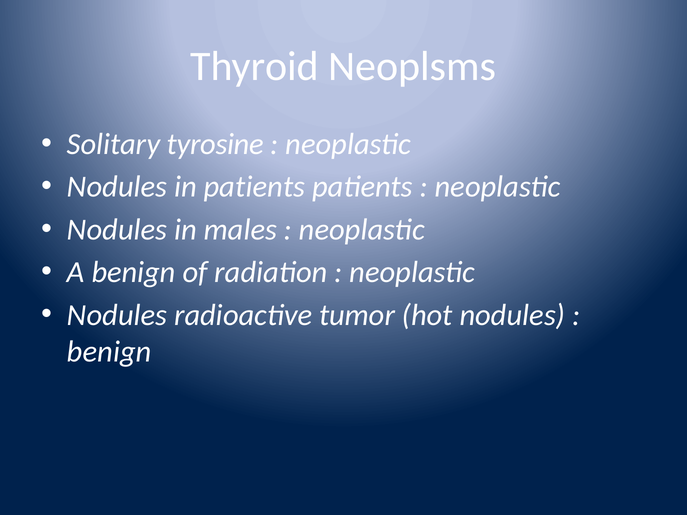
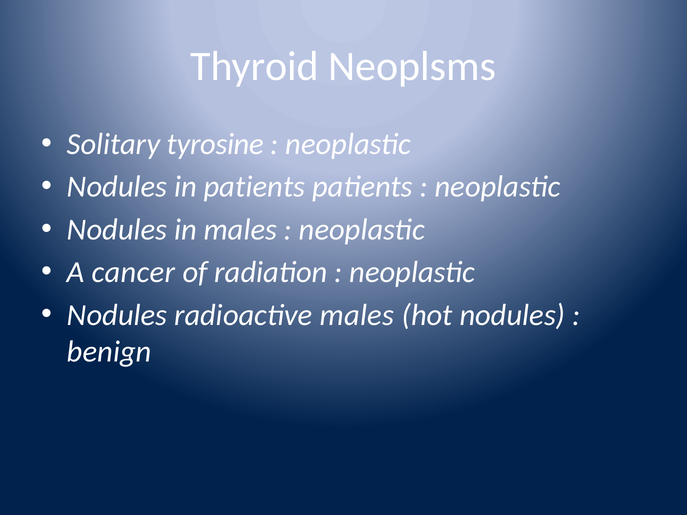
A benign: benign -> cancer
radioactive tumor: tumor -> males
